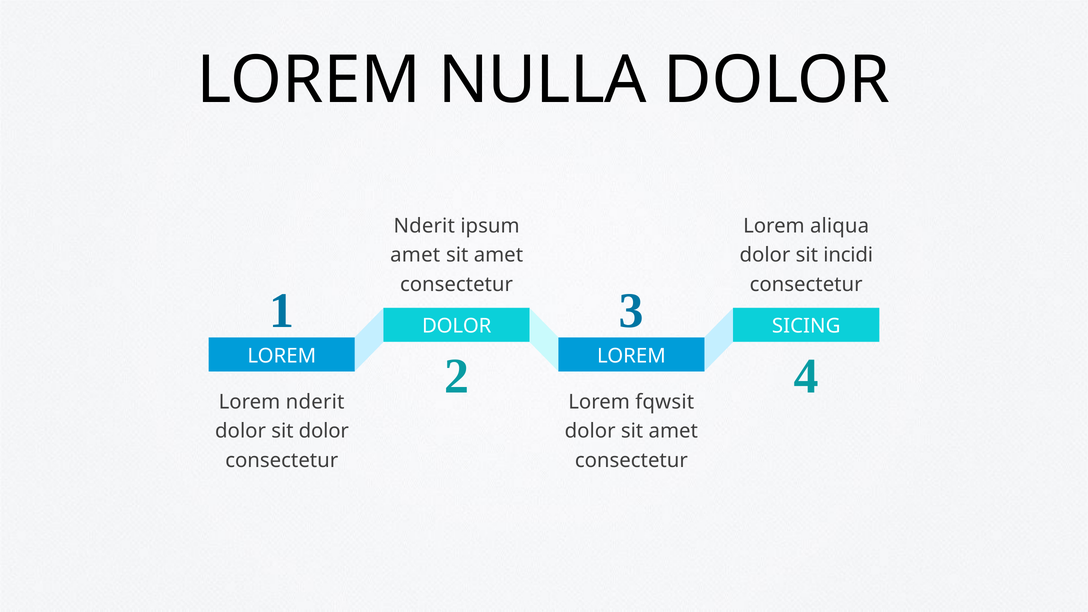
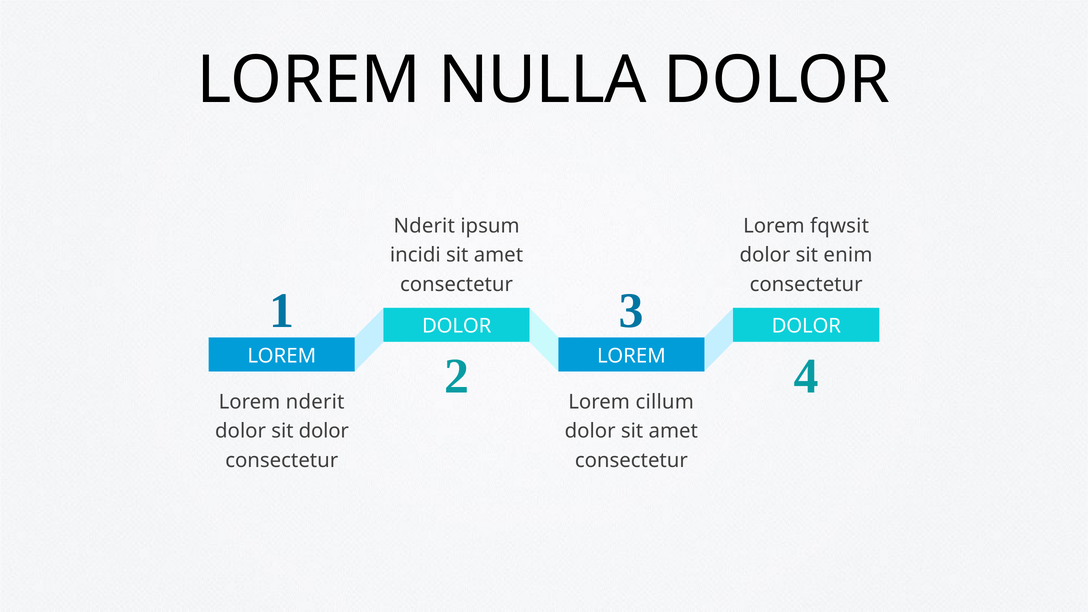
aliqua: aliqua -> fqwsit
amet at (415, 255): amet -> incidi
incidi: incidi -> enim
SICING at (806, 326): SICING -> DOLOR
fqwsit: fqwsit -> cillum
